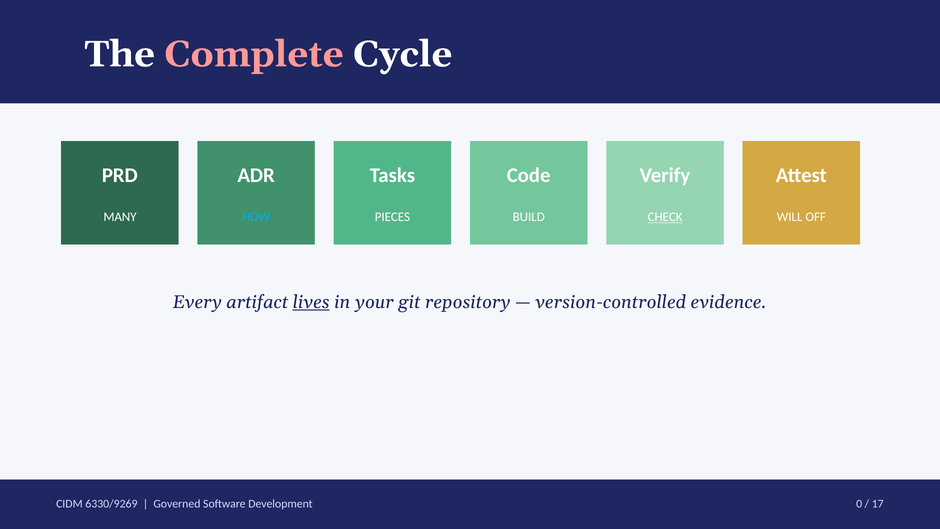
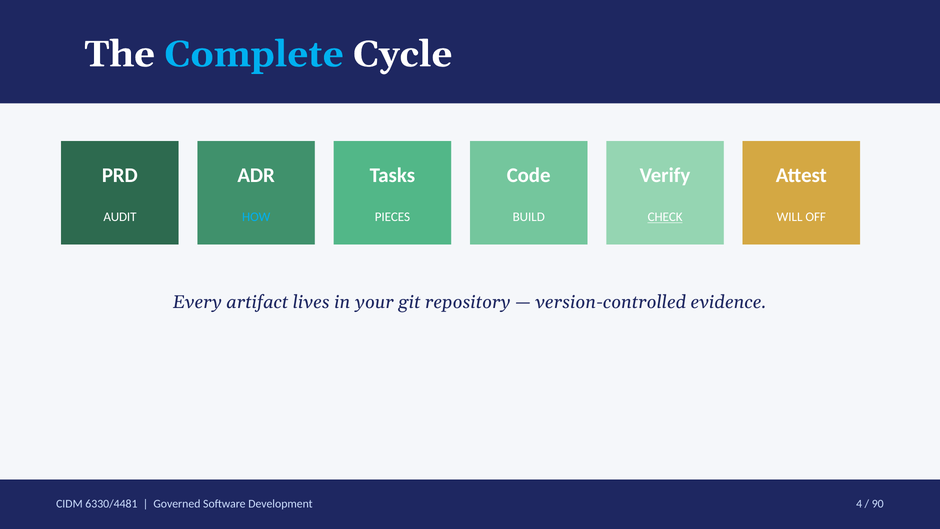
Complete colour: pink -> light blue
MANY: MANY -> AUDIT
lives underline: present -> none
6330/9269: 6330/9269 -> 6330/4481
0: 0 -> 4
17: 17 -> 90
